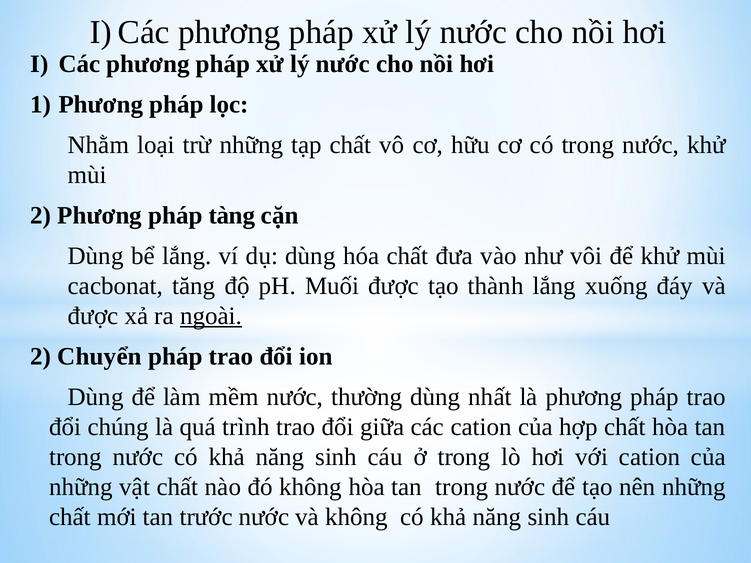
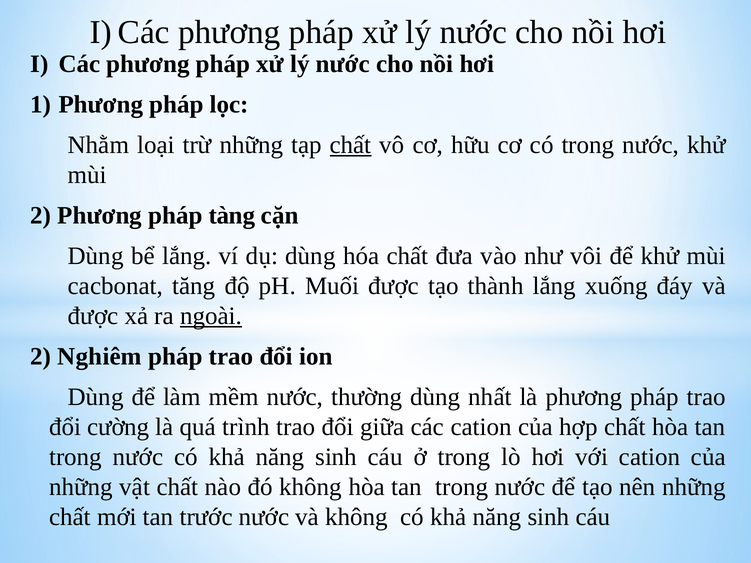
chất at (351, 145) underline: none -> present
Chuyển: Chuyển -> Nghiêm
chúng: chúng -> cường
